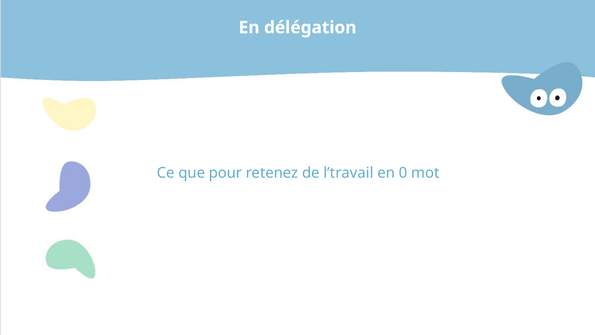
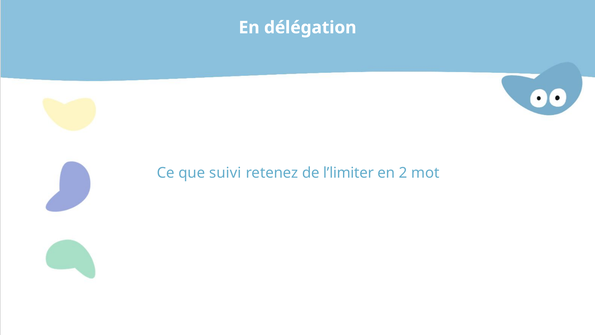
pour: pour -> suivi
l’travail: l’travail -> l’limiter
0: 0 -> 2
